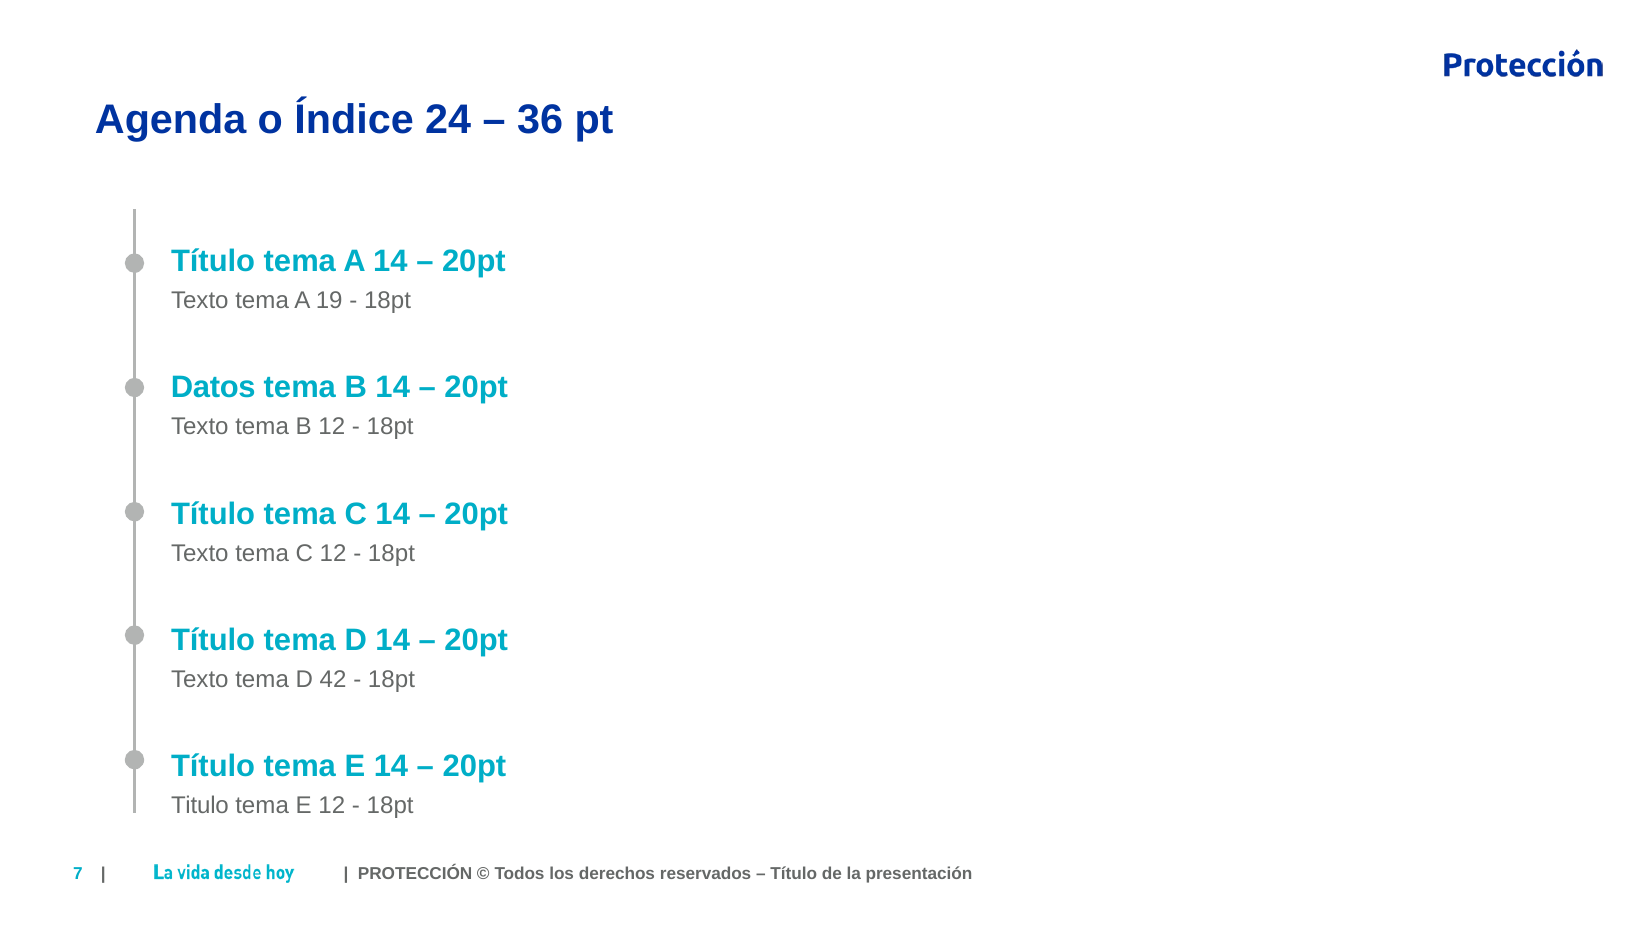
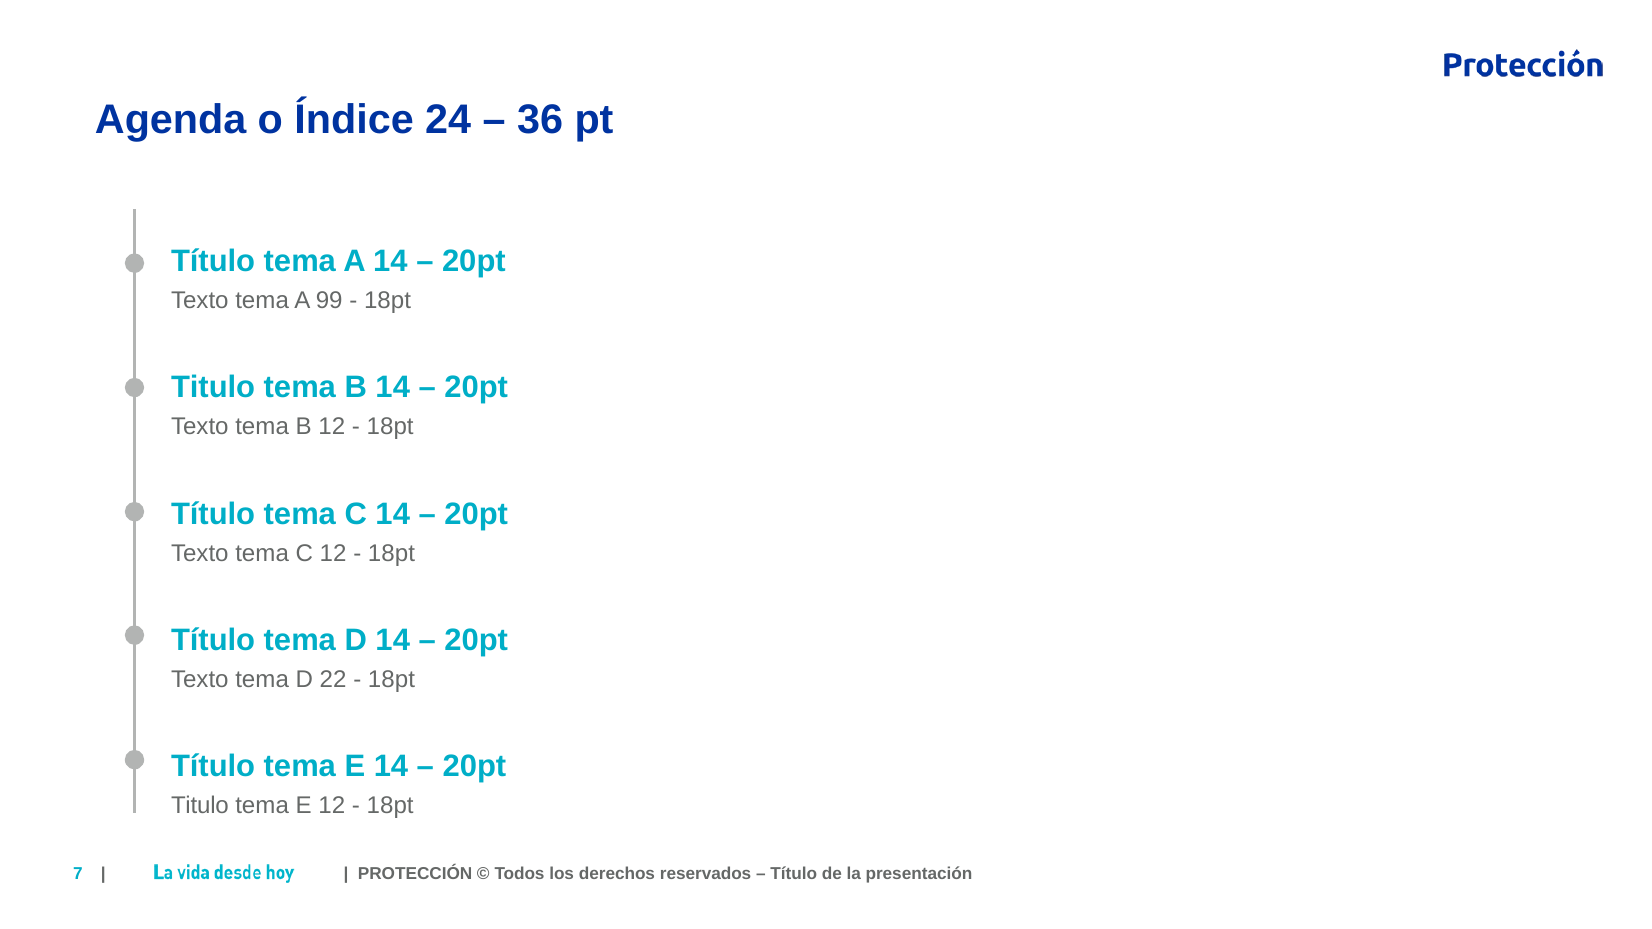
19: 19 -> 99
Datos at (213, 388): Datos -> Titulo
42: 42 -> 22
